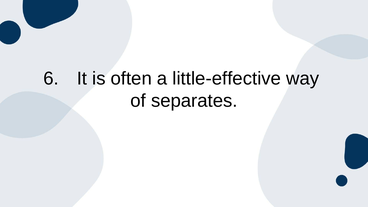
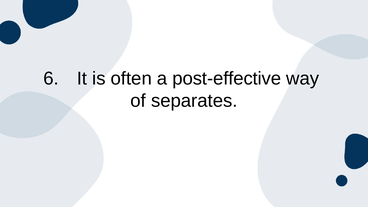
little-effective: little-effective -> post-effective
